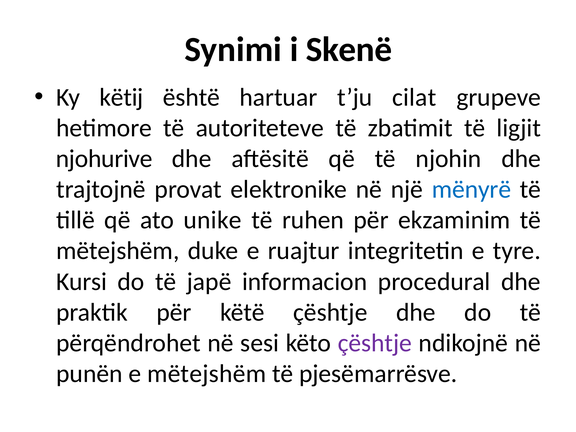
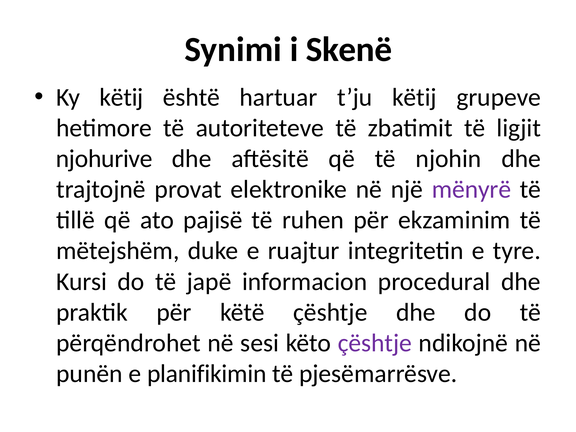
t’ju cilat: cilat -> këtij
mënyrë colour: blue -> purple
unike: unike -> pajisë
e mëtejshëm: mëtejshëm -> planifikimin
